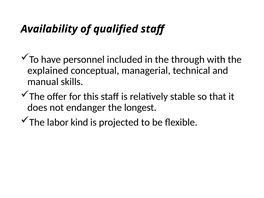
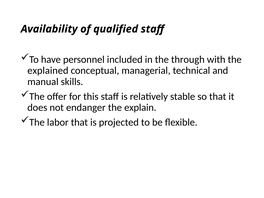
longest: longest -> explain
labor kind: kind -> that
